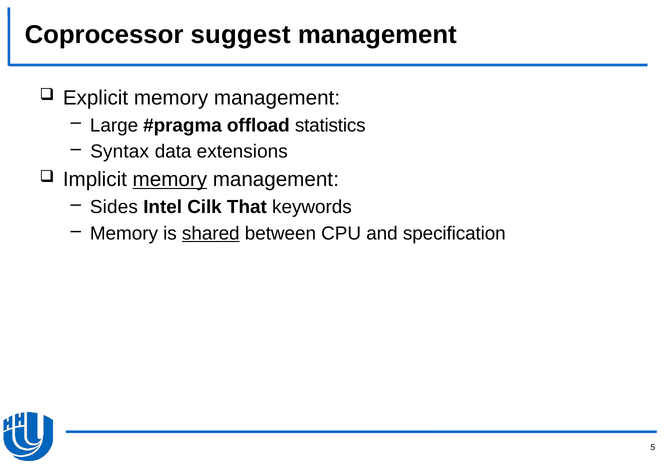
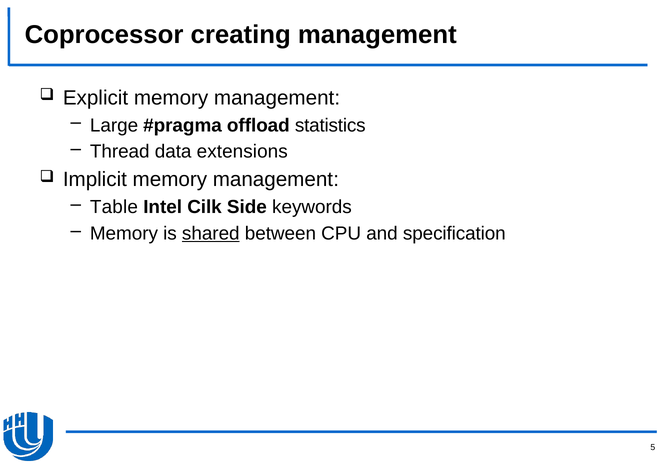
suggest: suggest -> creating
Syntax: Syntax -> Thread
memory at (170, 180) underline: present -> none
Sides: Sides -> Table
That: That -> Side
